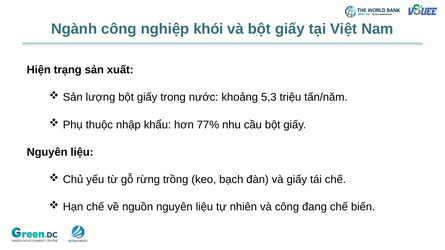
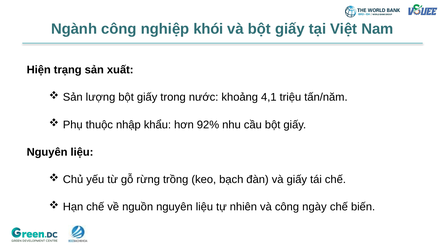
5,3: 5,3 -> 4,1
77%: 77% -> 92%
đang: đang -> ngày
